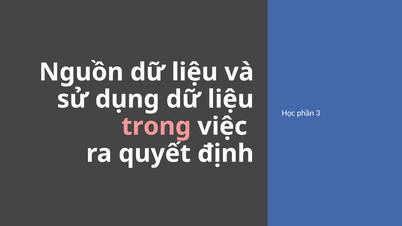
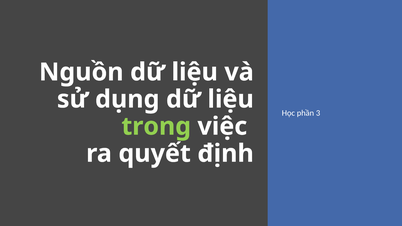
trong colour: pink -> light green
